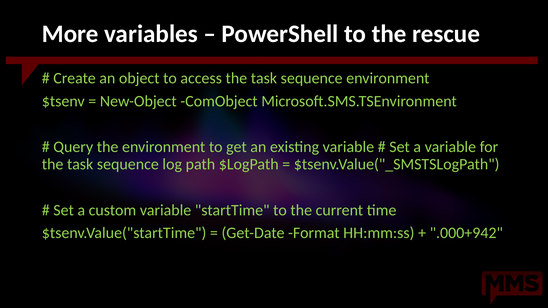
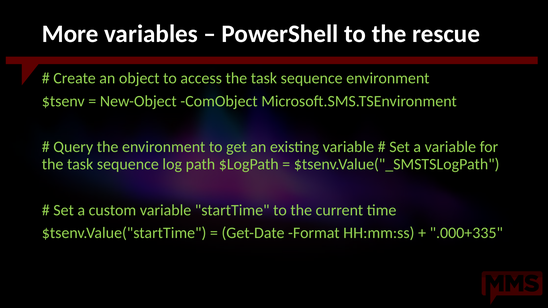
.000+942: .000+942 -> .000+335
